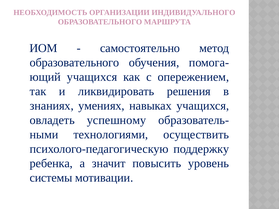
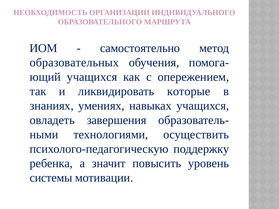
образовательного at (74, 63): образовательного -> образовательных
решения: решения -> которые
успешному: успешному -> завершения
